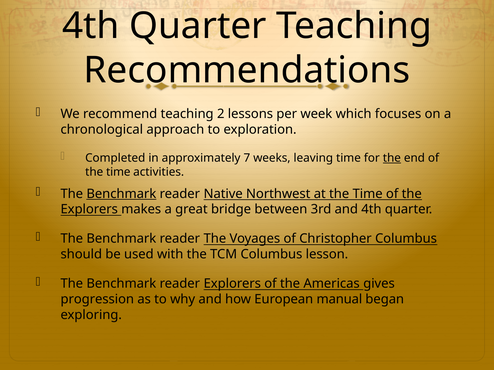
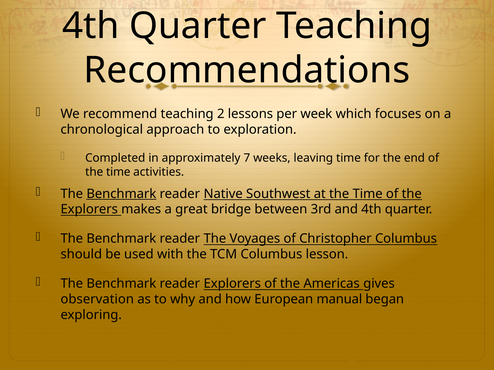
the at (392, 158) underline: present -> none
Northwest: Northwest -> Southwest
progression: progression -> observation
